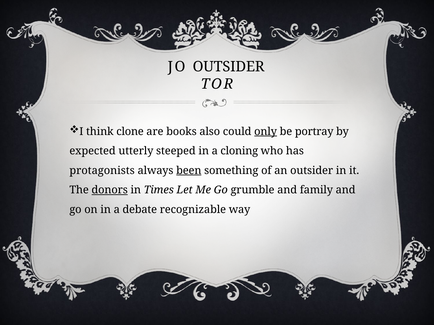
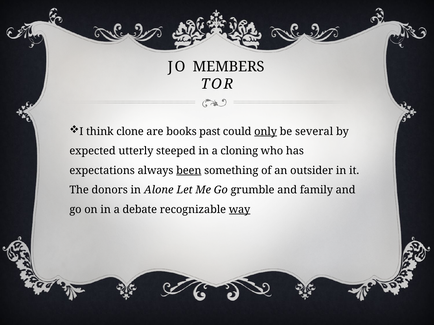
JO OUTSIDER: OUTSIDER -> MEMBERS
also: also -> past
portray: portray -> several
protagonists: protagonists -> expectations
donors underline: present -> none
Times: Times -> Alone
way underline: none -> present
